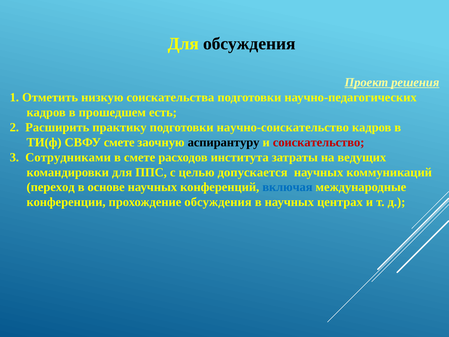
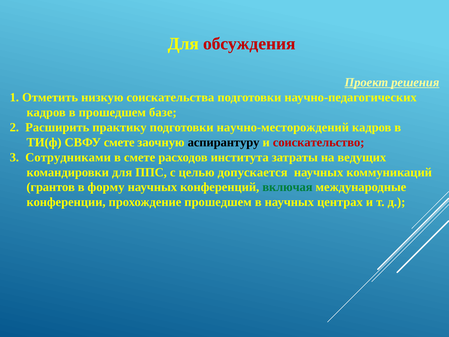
обсуждения at (249, 44) colour: black -> red
есть: есть -> базе
научно-соискательство: научно-соискательство -> научно-месторождений
переход: переход -> грантов
основе: основе -> форму
включая colour: blue -> green
прохождение обсуждения: обсуждения -> прошедшем
